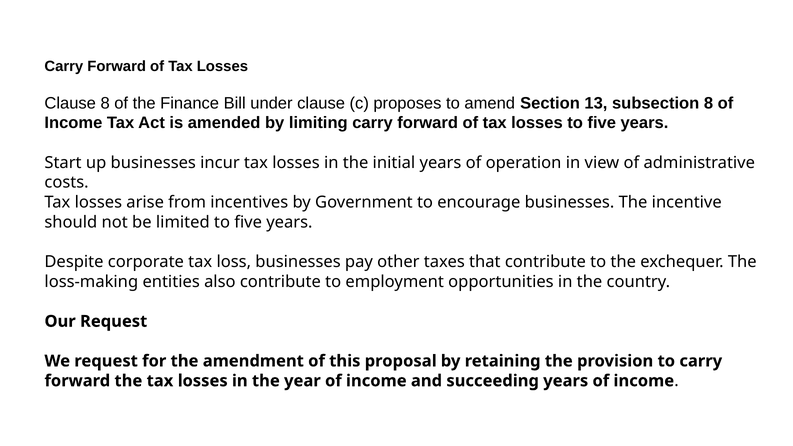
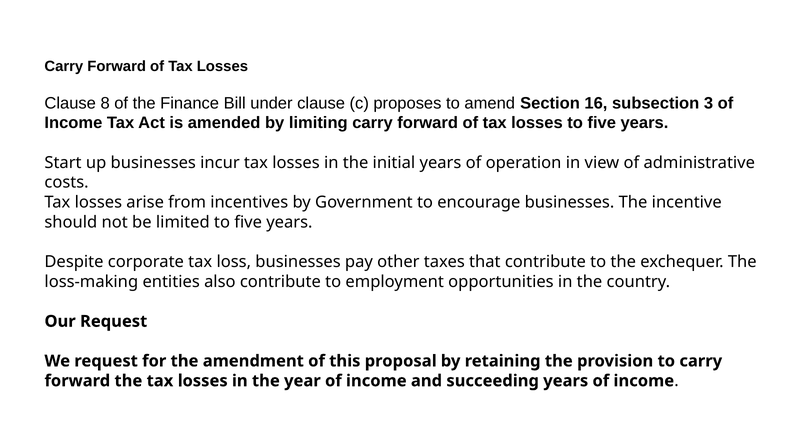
13: 13 -> 16
subsection 8: 8 -> 3
